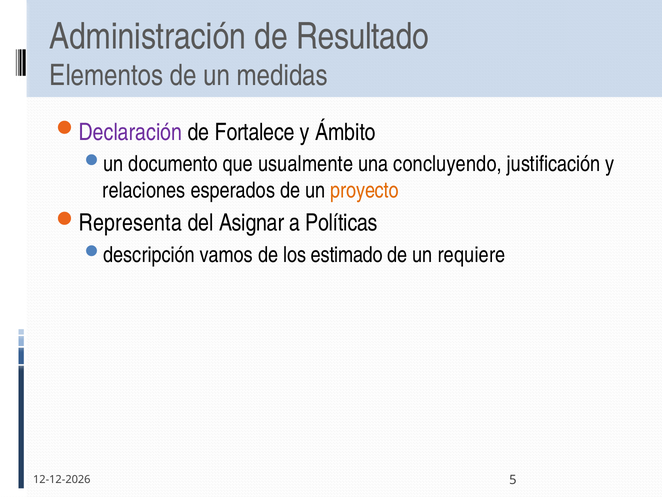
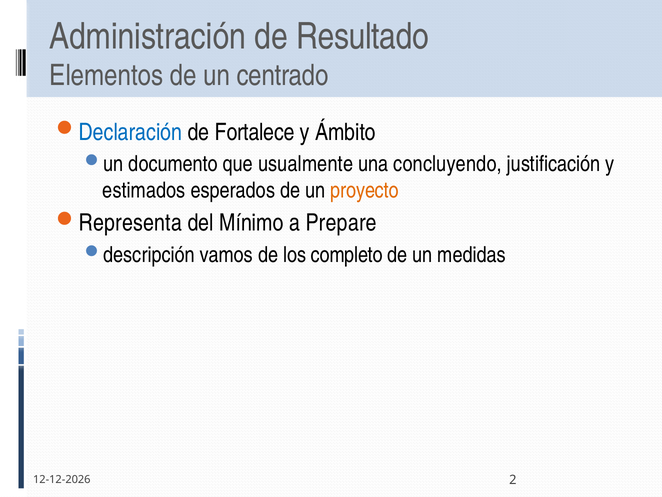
medidas: medidas -> centrado
Declaración colour: purple -> blue
relaciones: relaciones -> estimados
Asignar: Asignar -> Mínimo
Políticas: Políticas -> Prepare
estimado: estimado -> completo
requiere: requiere -> medidas
5: 5 -> 2
